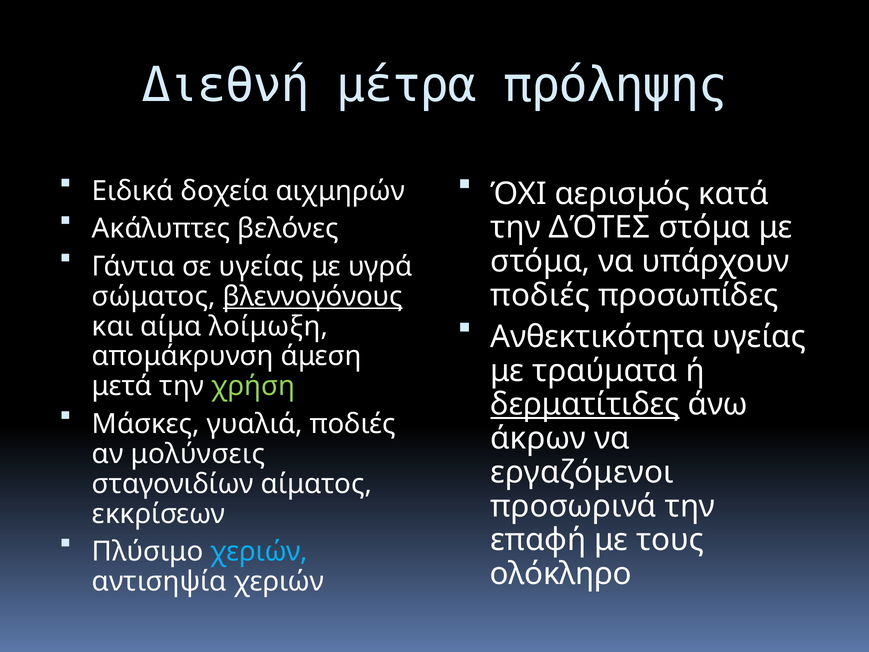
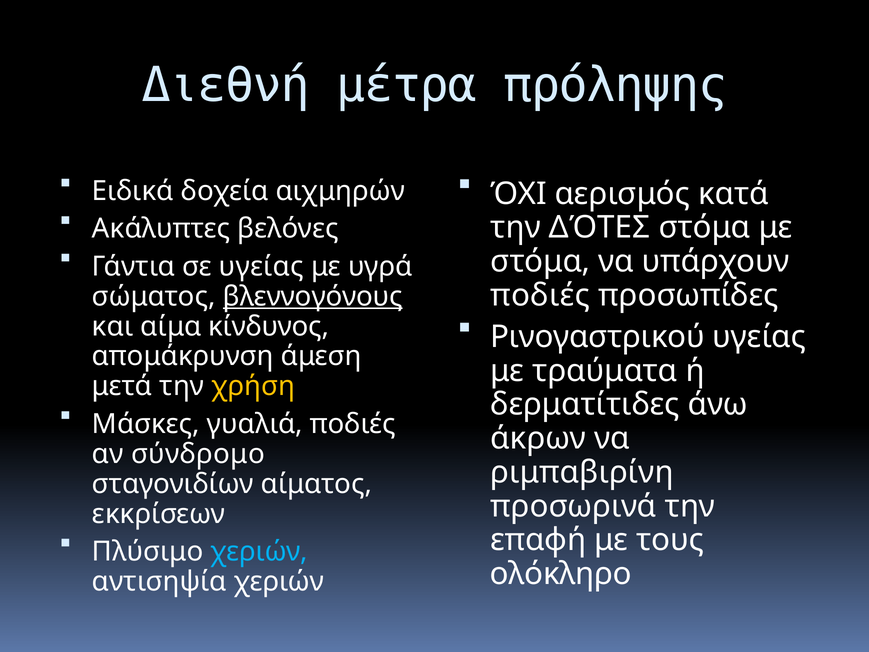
Ανθεκτικότητα: Ανθεκτικότητα -> Ρινογαστρικού
λοίμωξη: λοίμωξη -> κίνδυνος
χρήση colour: light green -> yellow
δερματίτιδες underline: present -> none
μολύνσεις: μολύνσεις -> σύνδρομο
εργαζόμενοι: εργαζόμενοι -> ριμπαβιρίνη
